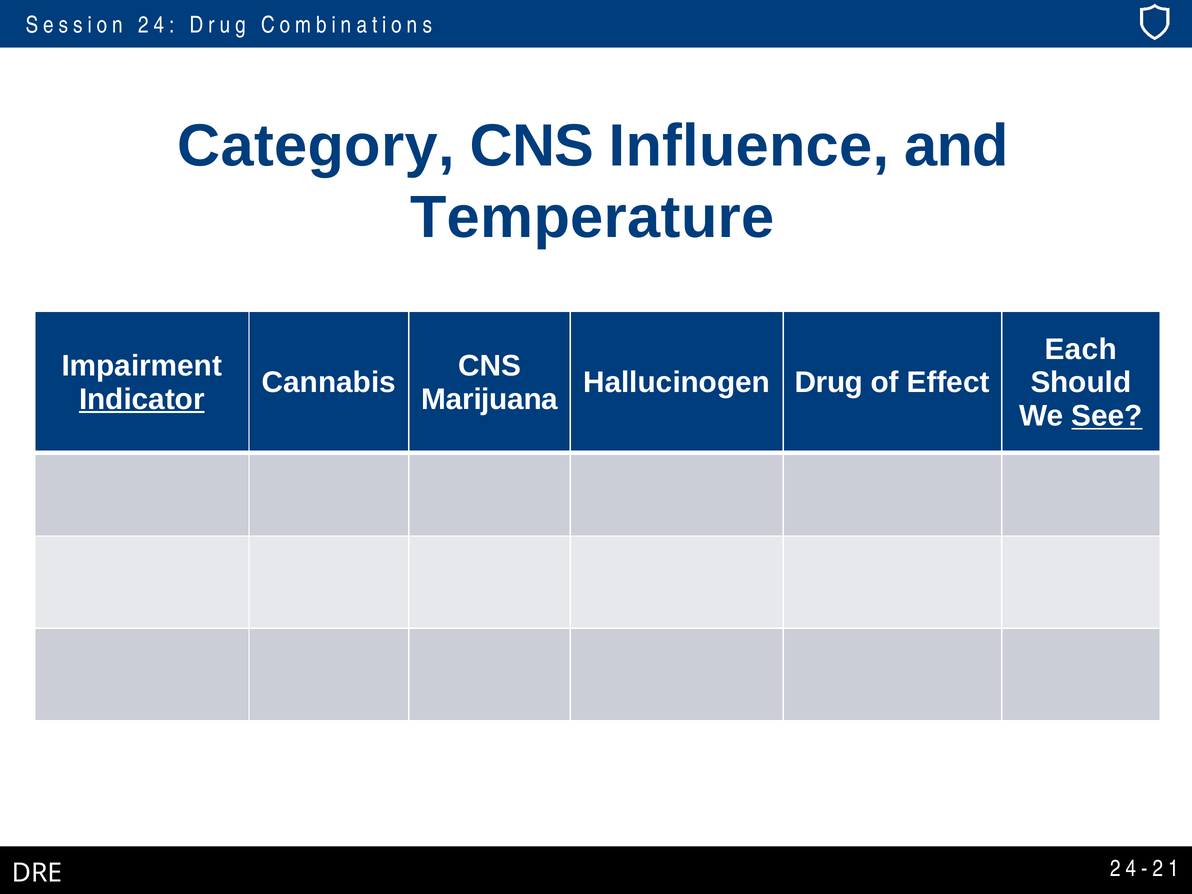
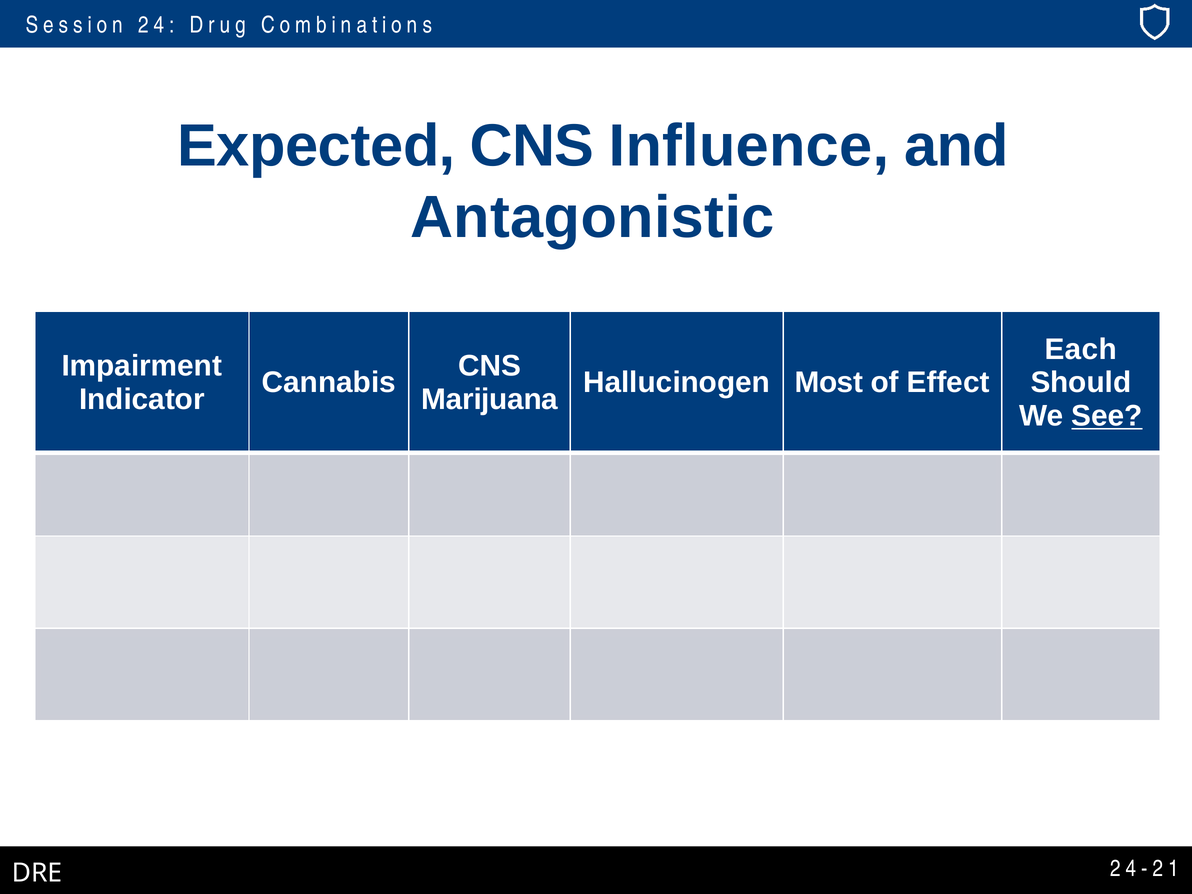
Category: Category -> Expected
Temperature: Temperature -> Antagonistic
Hallucinogen Drug: Drug -> Most
Indicator underline: present -> none
